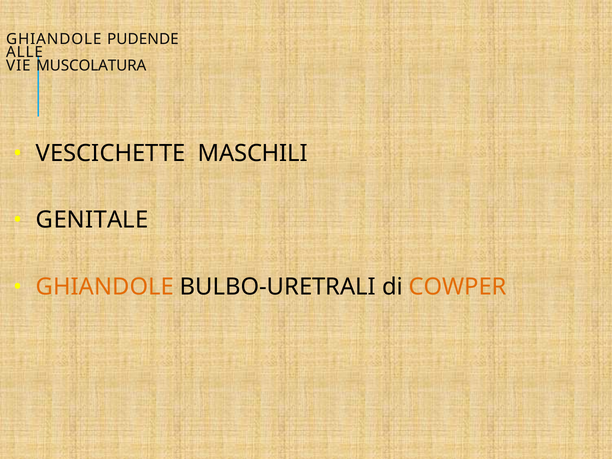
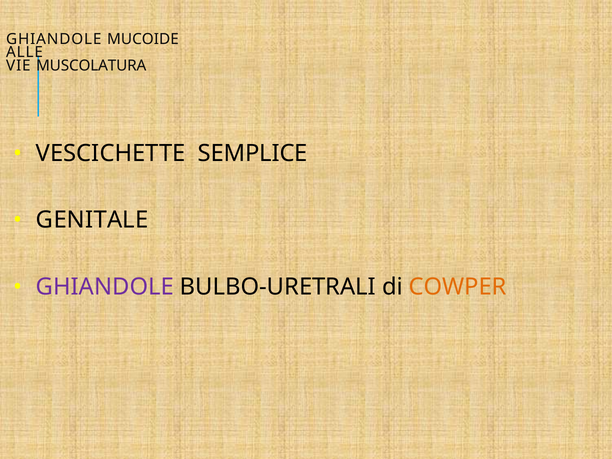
PUDENDE: PUDENDE -> MUCOIDE
MASCHILI: MASCHILI -> SEMPLICE
GHIANDOLE at (105, 287) colour: orange -> purple
